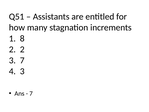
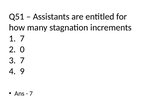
1 8: 8 -> 7
2 2: 2 -> 0
4 3: 3 -> 9
